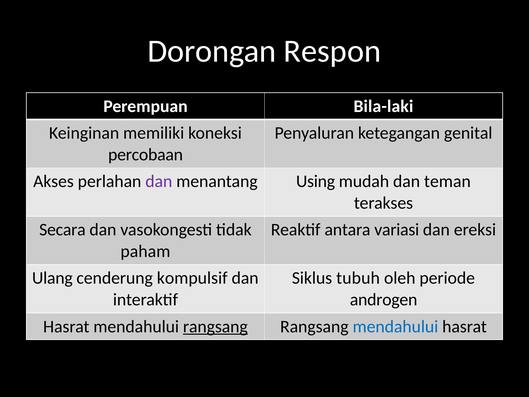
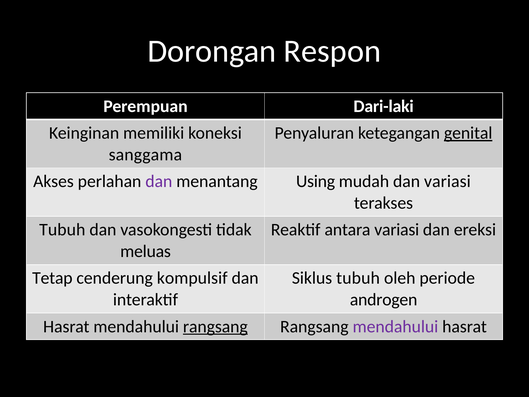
Bila-laki: Bila-laki -> Dari-laki
genital underline: none -> present
percobaan: percobaan -> sanggama
dan teman: teman -> variasi
Secara at (62, 230): Secara -> Tubuh
paham: paham -> meluas
Ulang: Ulang -> Tetap
mendahului at (395, 326) colour: blue -> purple
